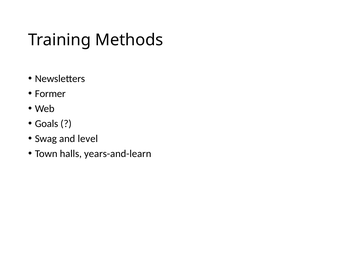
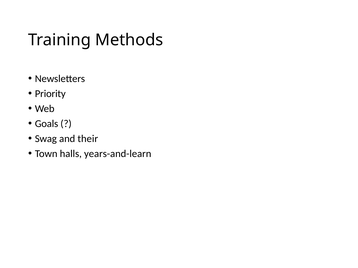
Former: Former -> Priority
level: level -> their
